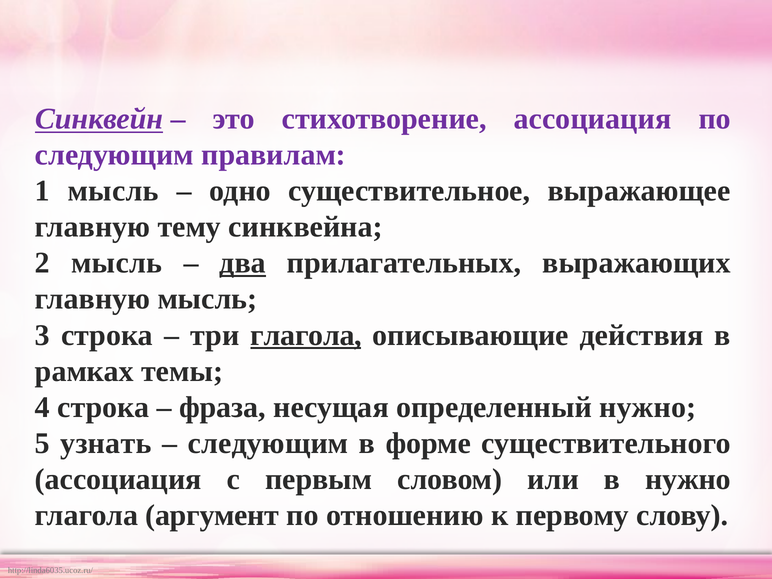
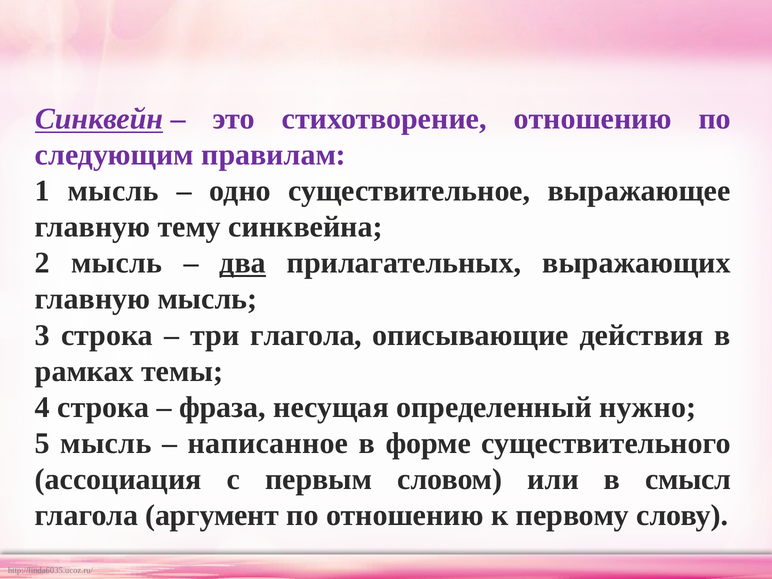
стихотворение ассоциация: ассоциация -> отношению
глагола at (306, 335) underline: present -> none
5 узнать: узнать -> мысль
следующим at (268, 443): следующим -> написанное
в нужно: нужно -> смысл
